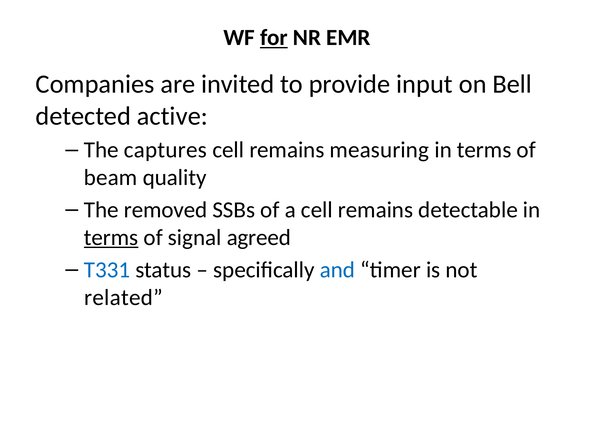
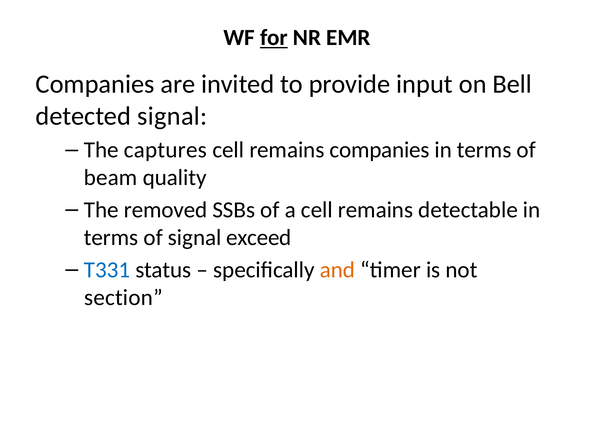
detected active: active -> signal
remains measuring: measuring -> companies
terms at (111, 238) underline: present -> none
agreed: agreed -> exceed
and colour: blue -> orange
related: related -> section
